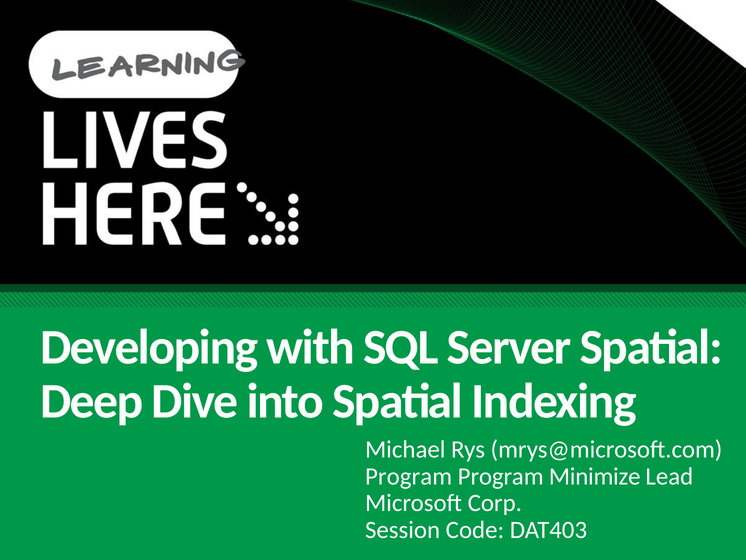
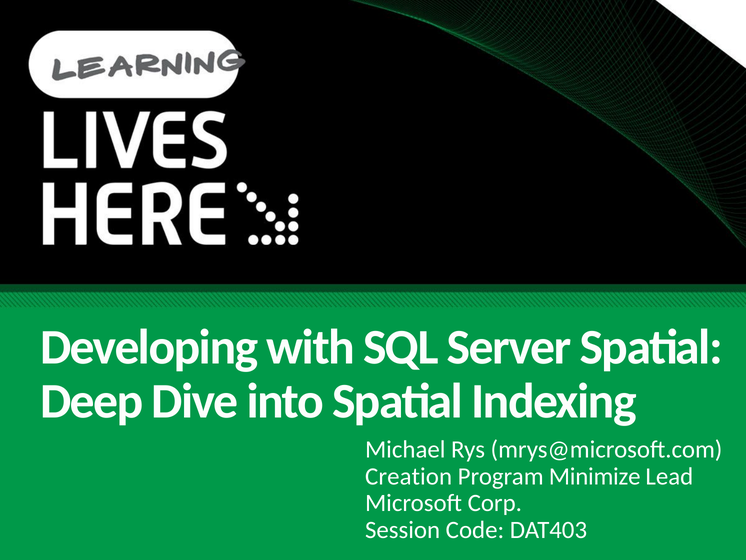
Program at (409, 476): Program -> Creation
